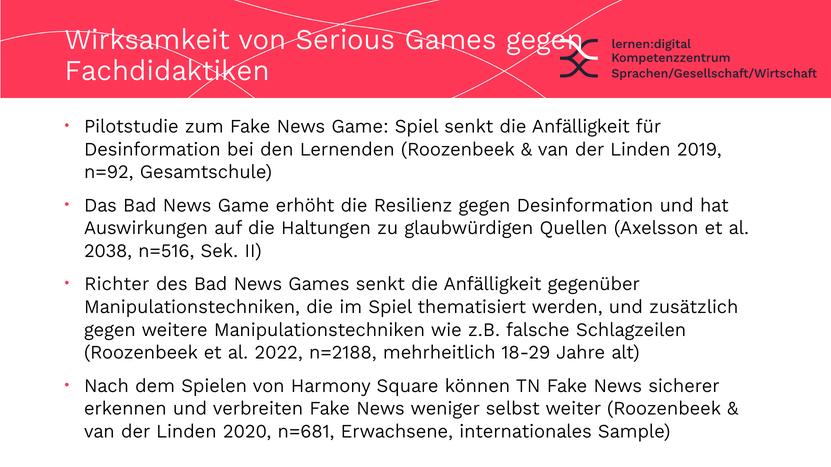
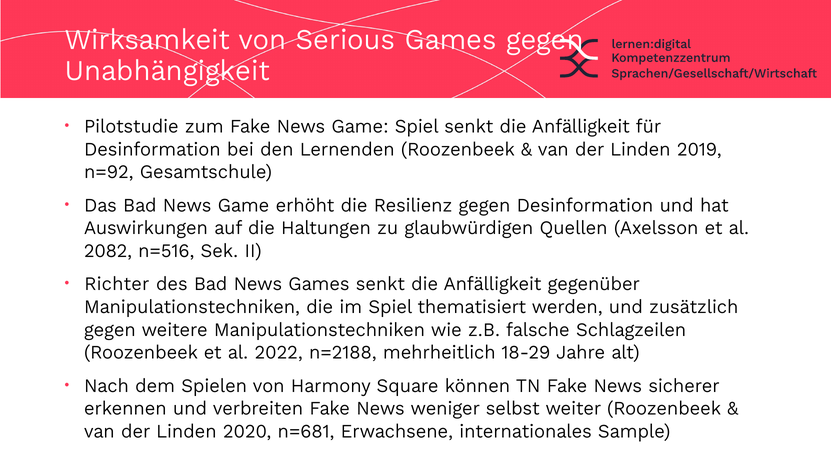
Fachdidaktiken: Fachdidaktiken -> Unabhängigkeit
2038: 2038 -> 2082
